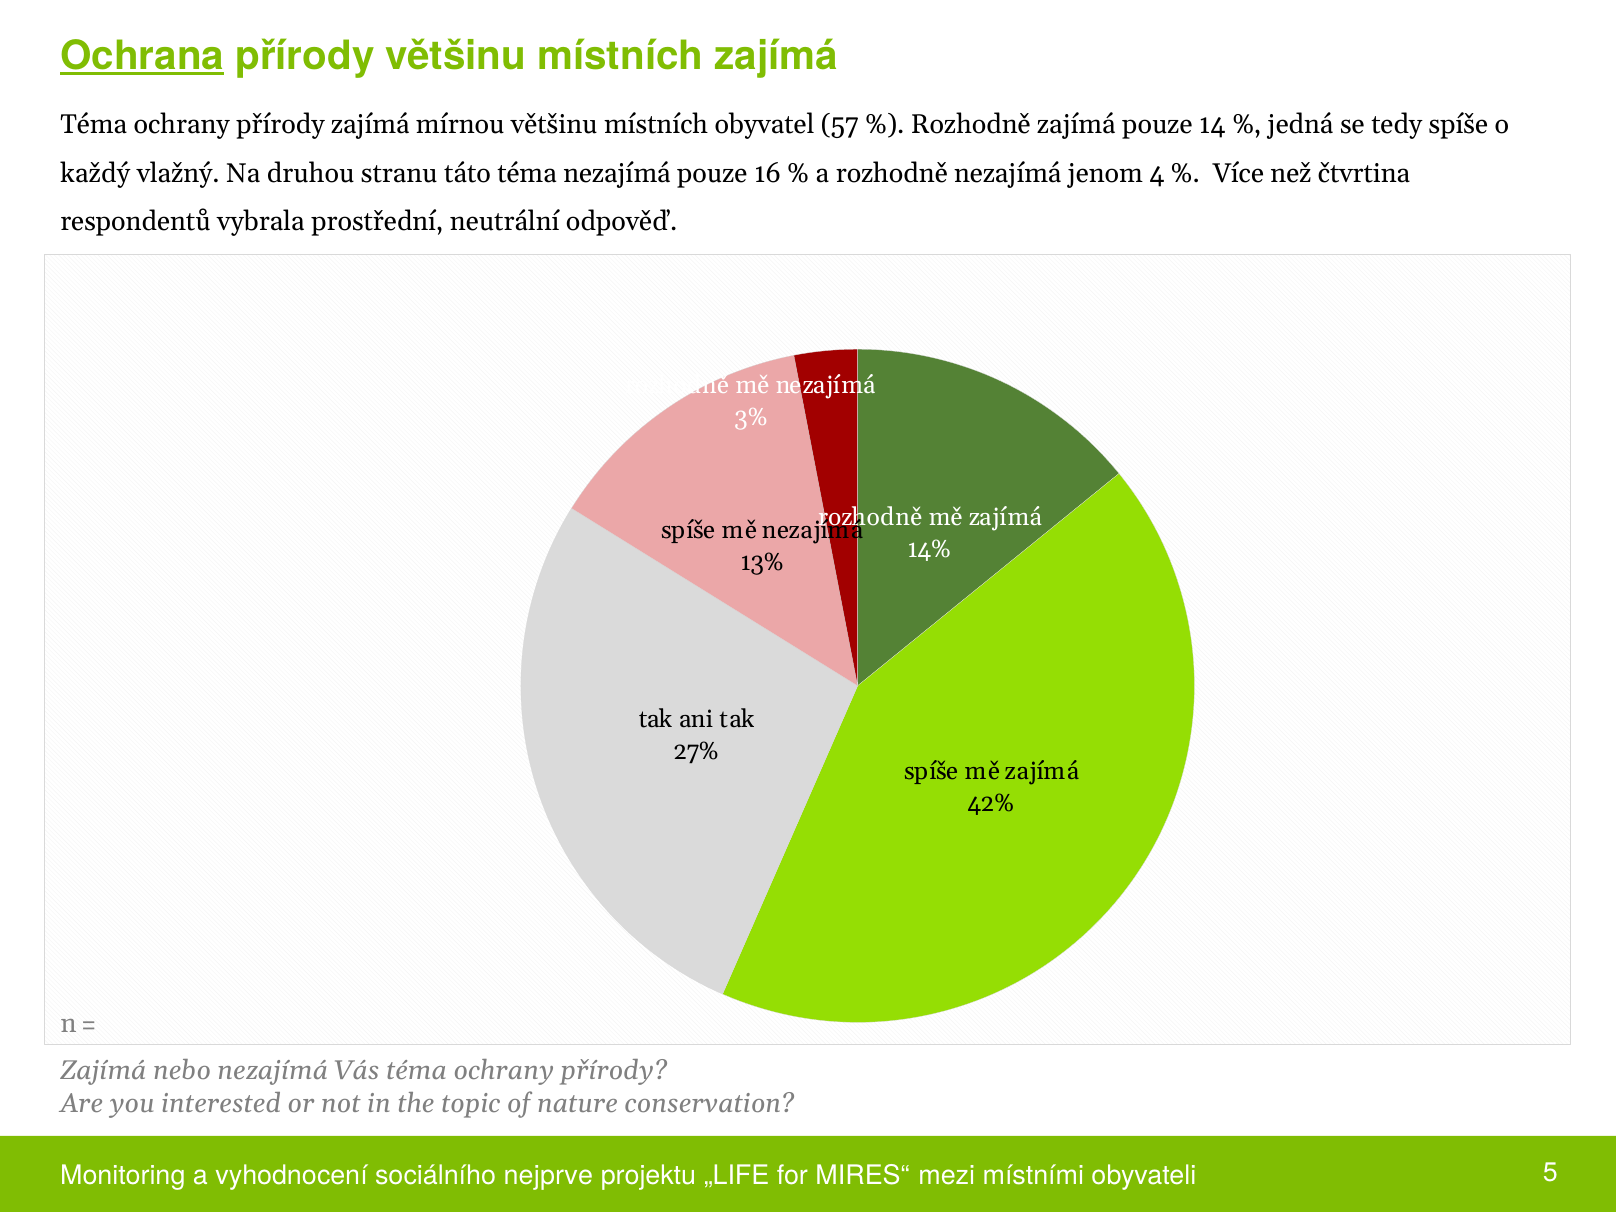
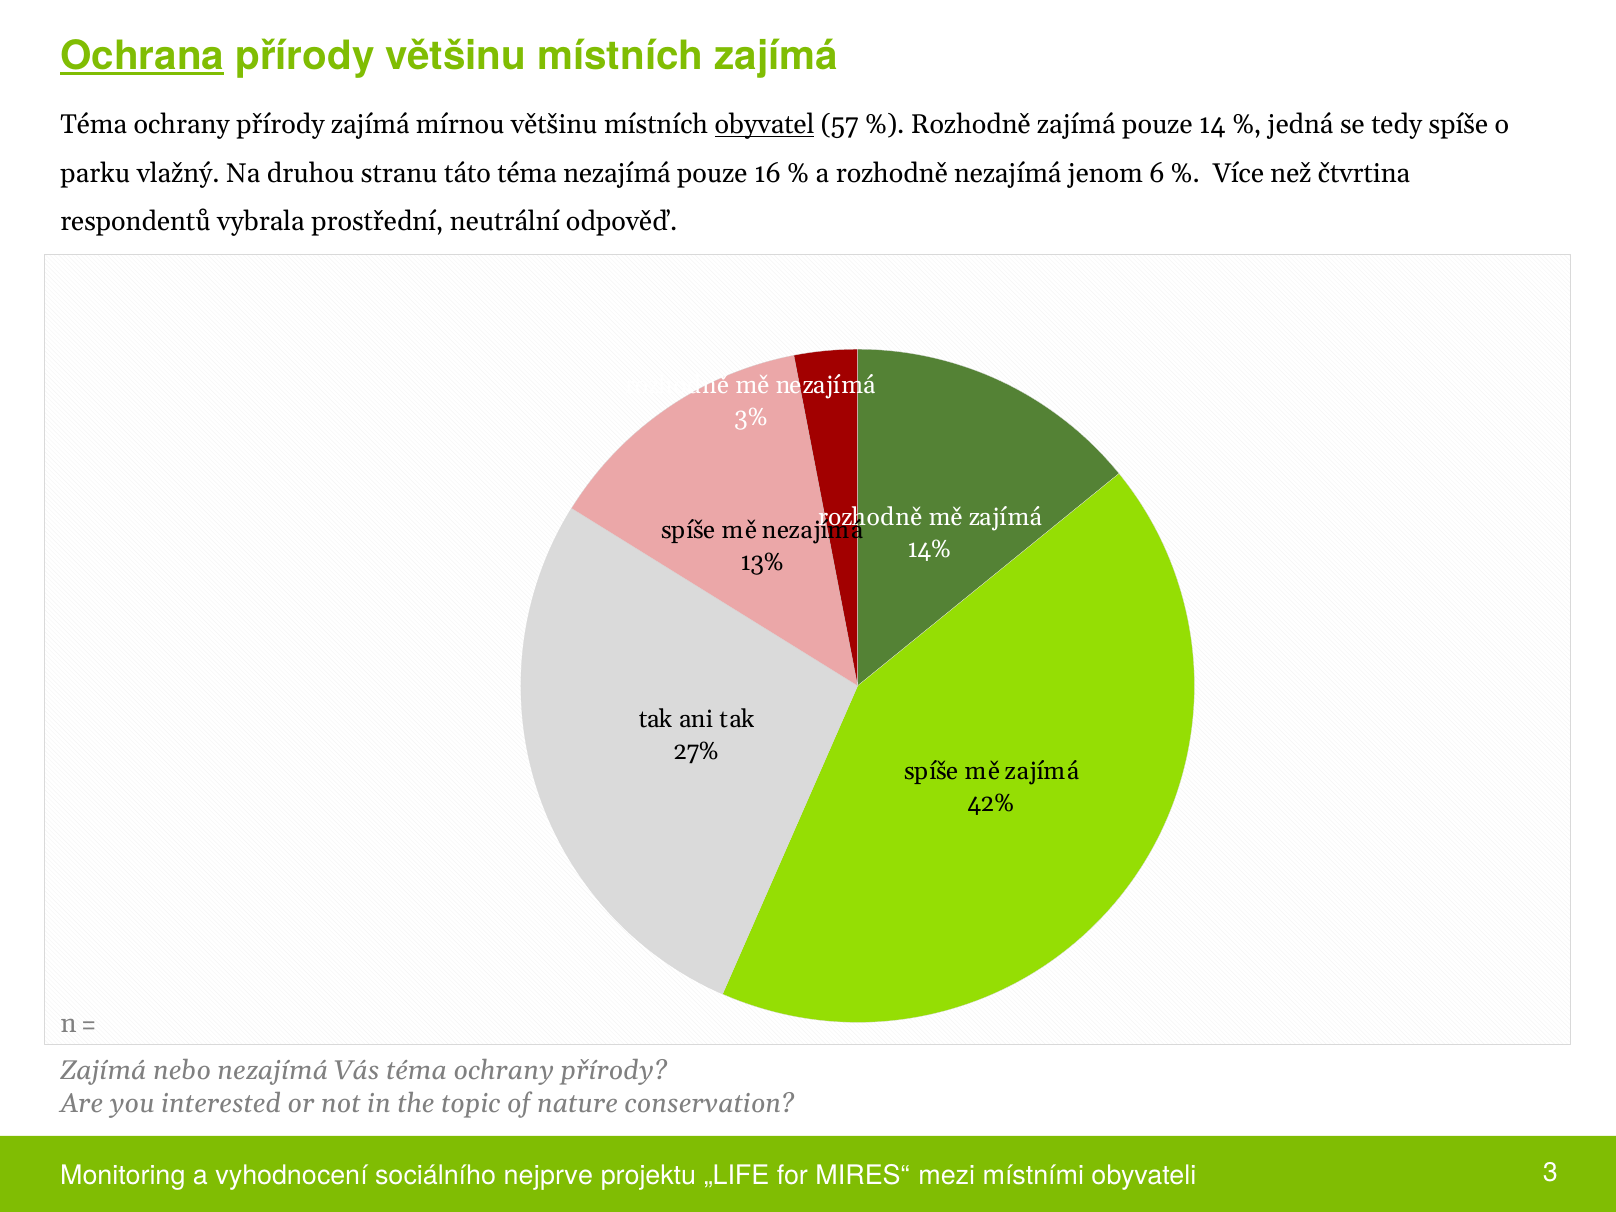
obyvatel underline: none -> present
každý: každý -> parku
4: 4 -> 6
5: 5 -> 3
